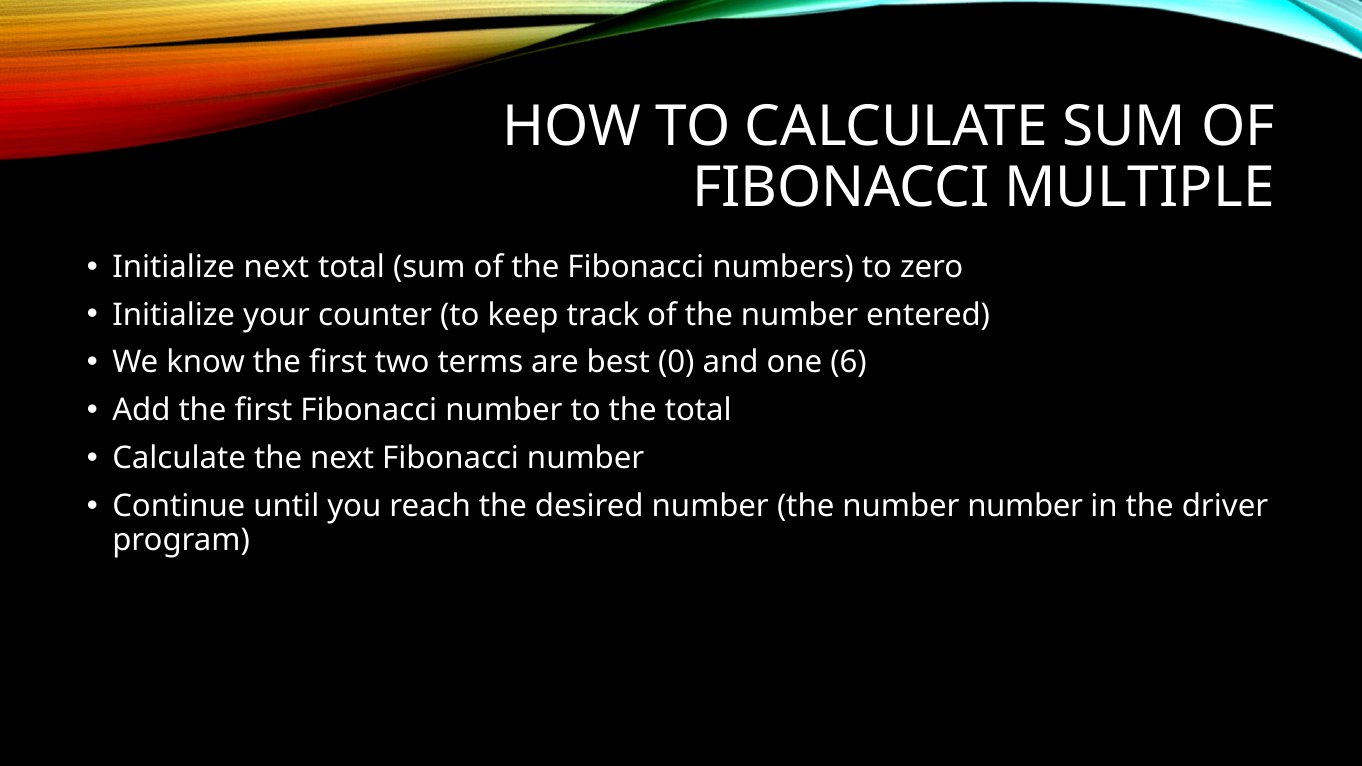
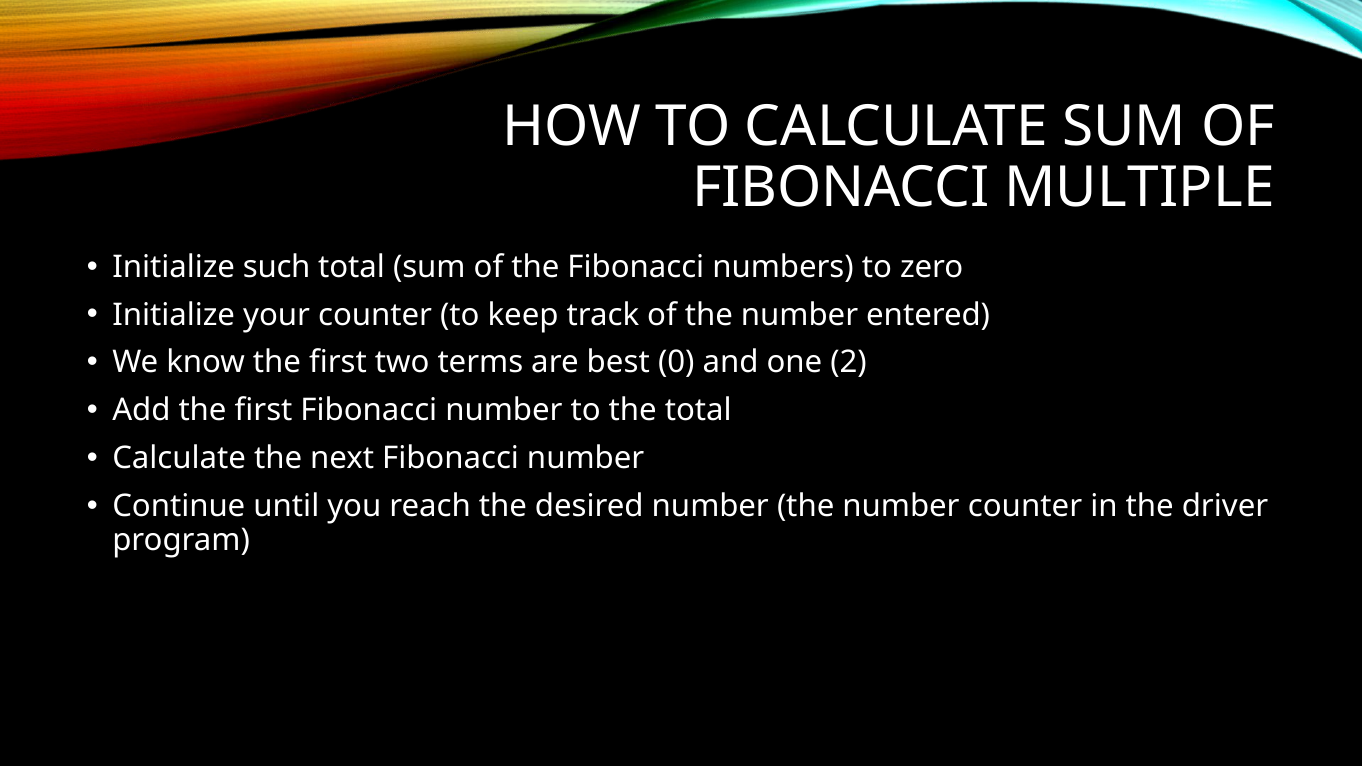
Initialize next: next -> such
6: 6 -> 2
number number: number -> counter
